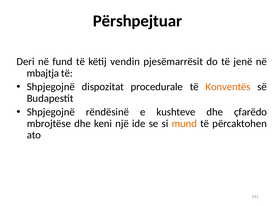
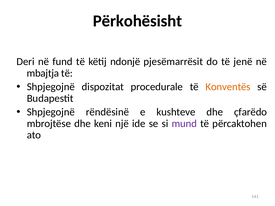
Përshpejtuar: Përshpejtuar -> Përkohësisht
vendin: vendin -> ndonjë
mund colour: orange -> purple
